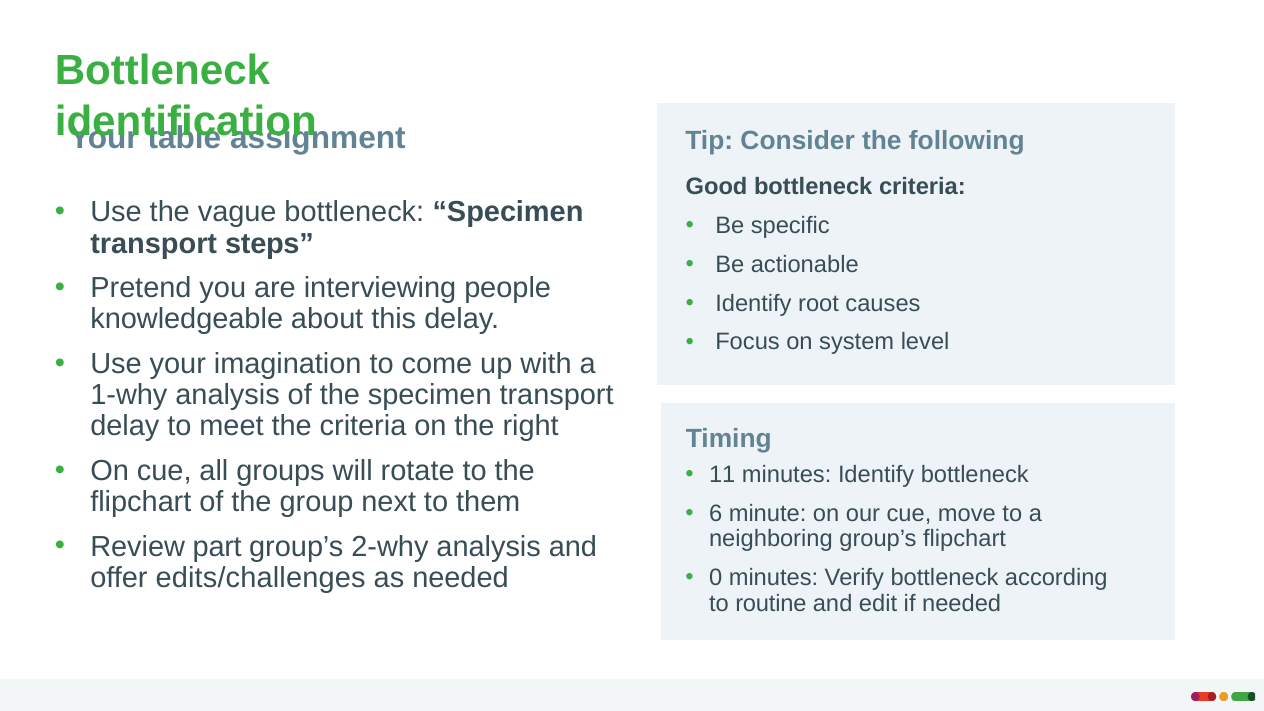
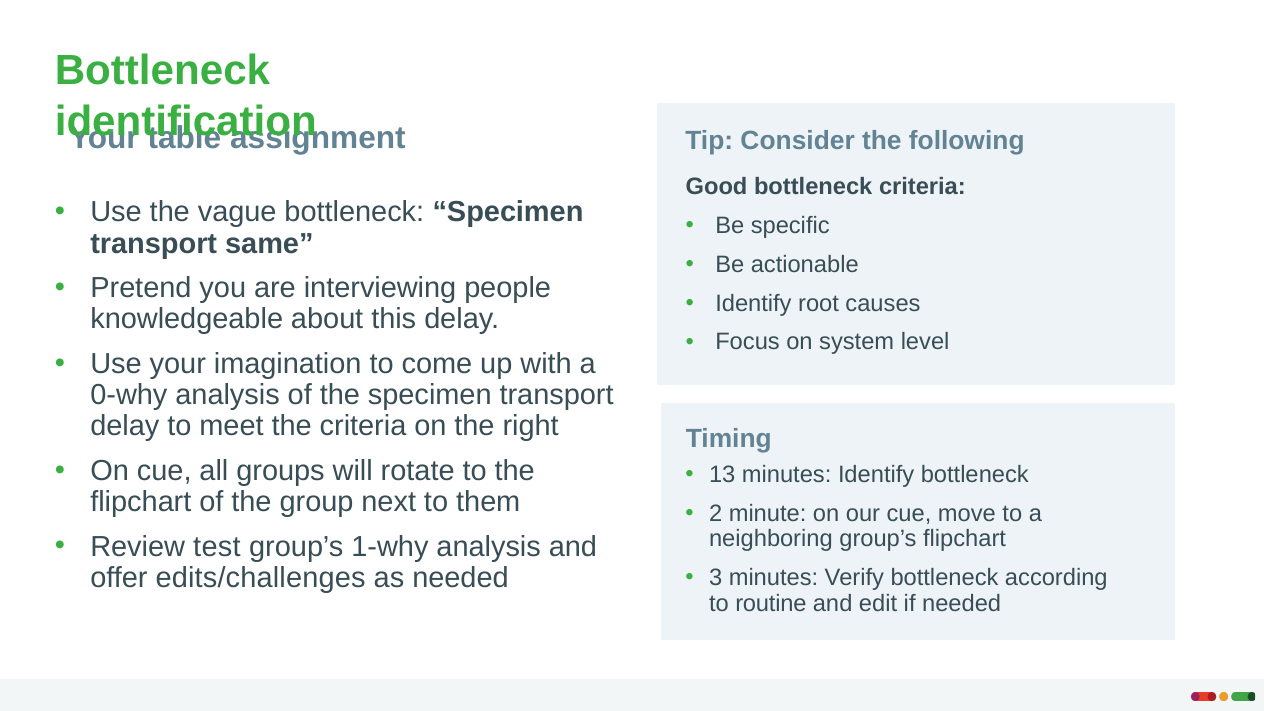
steps: steps -> same
1-why: 1-why -> 0-why
11: 11 -> 13
6: 6 -> 2
part: part -> test
2-why: 2-why -> 1-why
0: 0 -> 3
